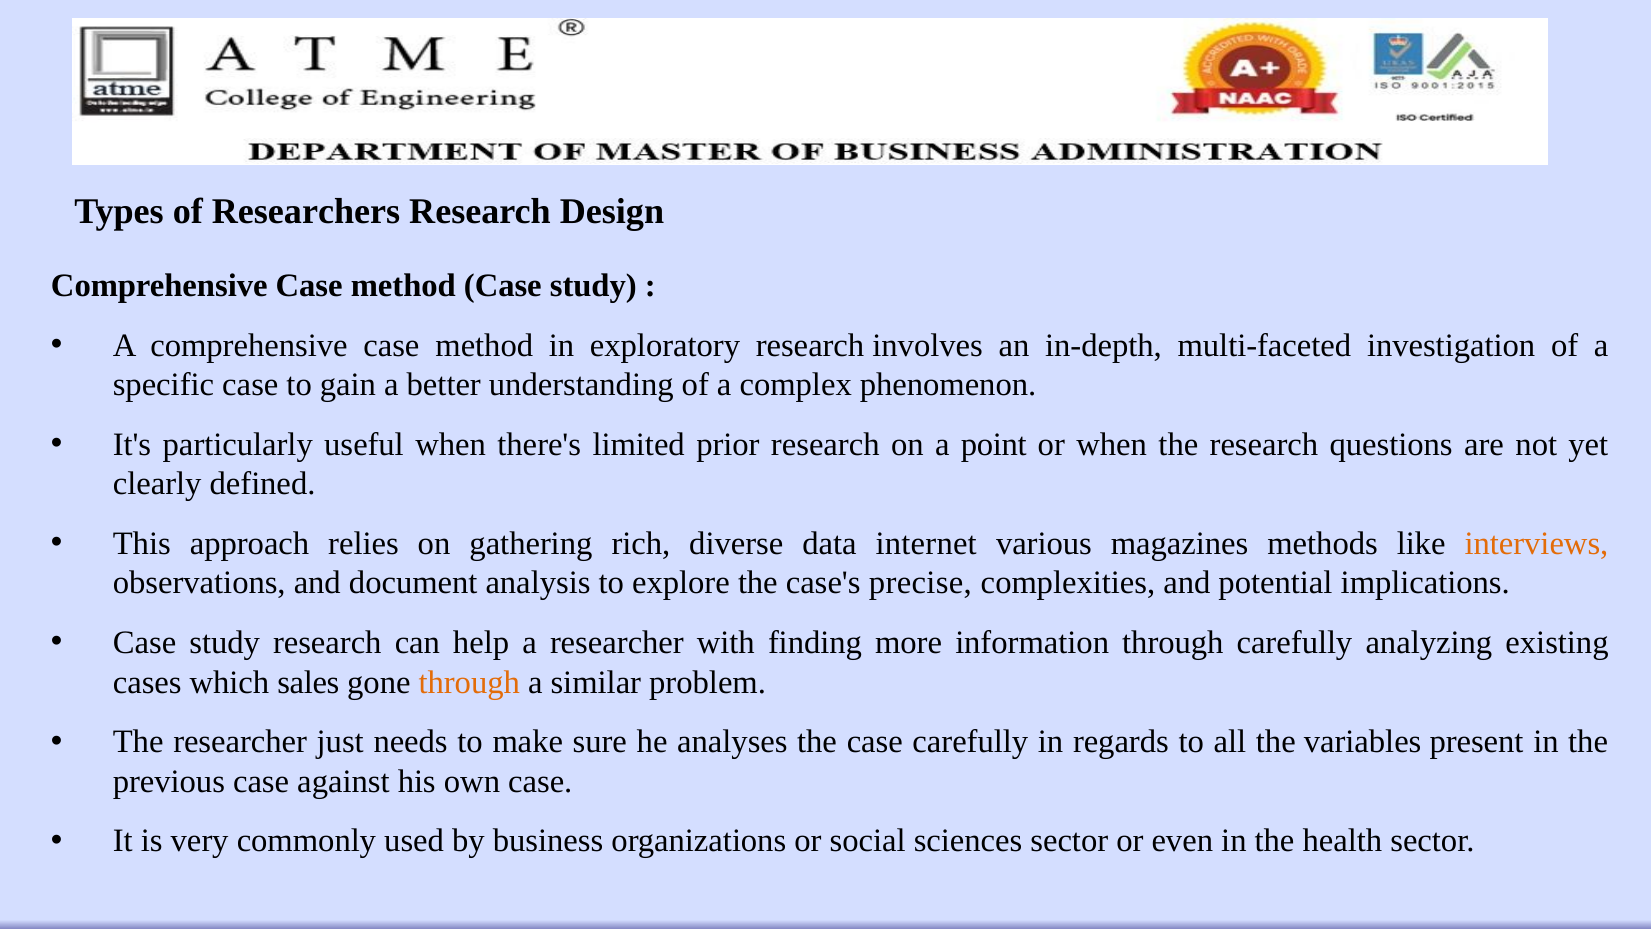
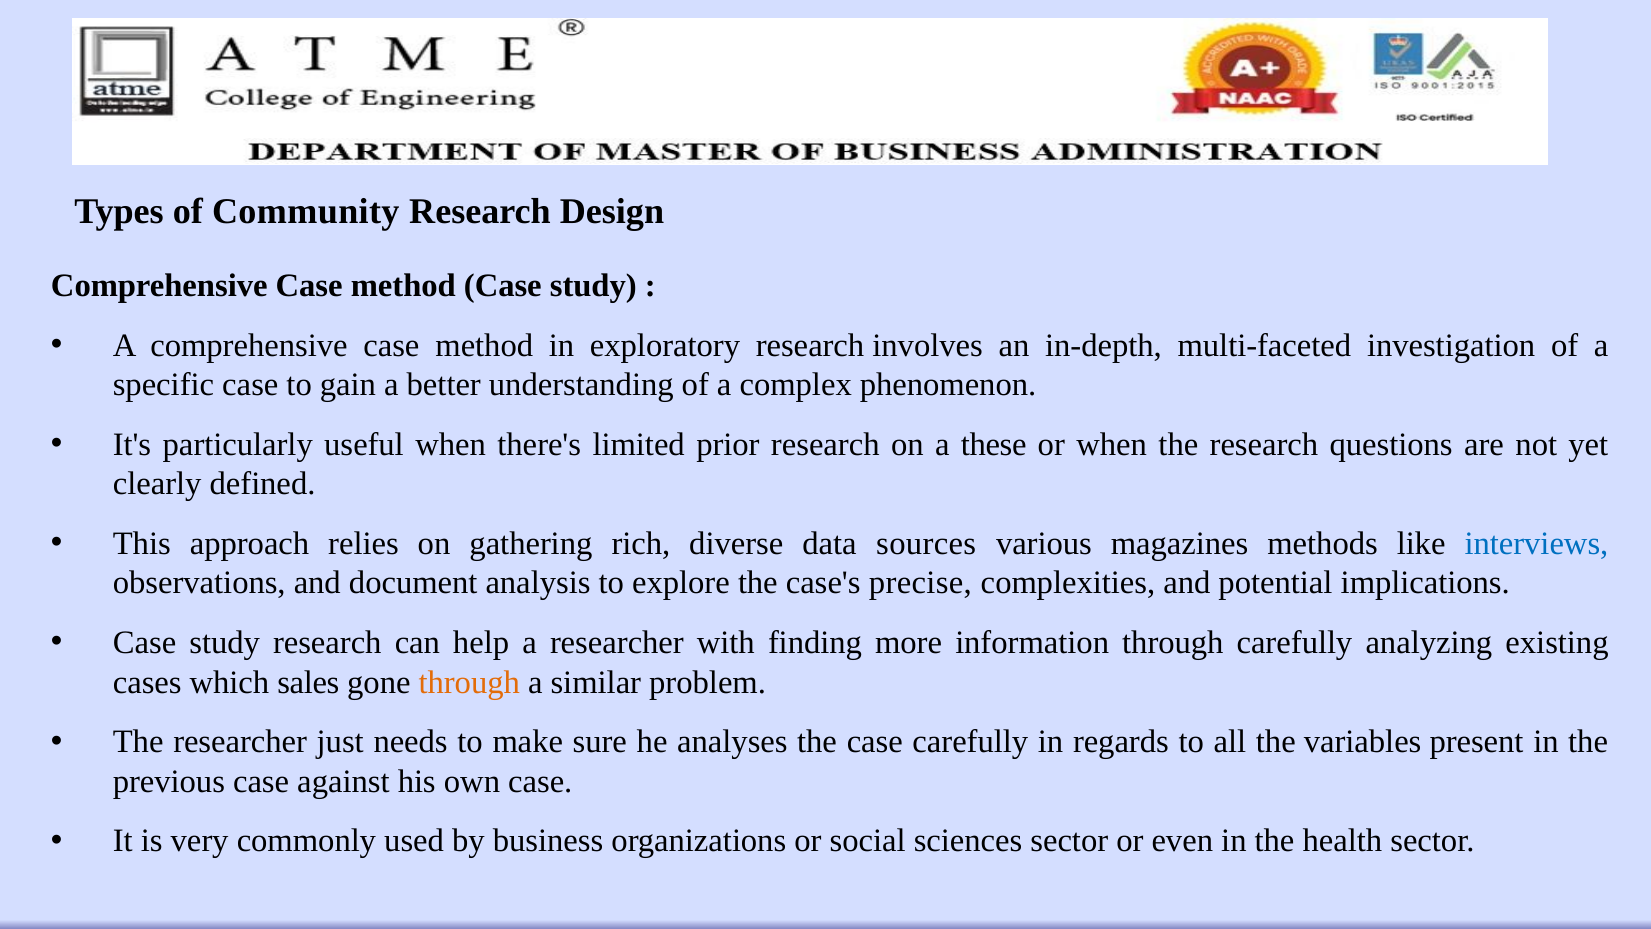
Researchers: Researchers -> Community
point: point -> these
internet: internet -> sources
interviews colour: orange -> blue
